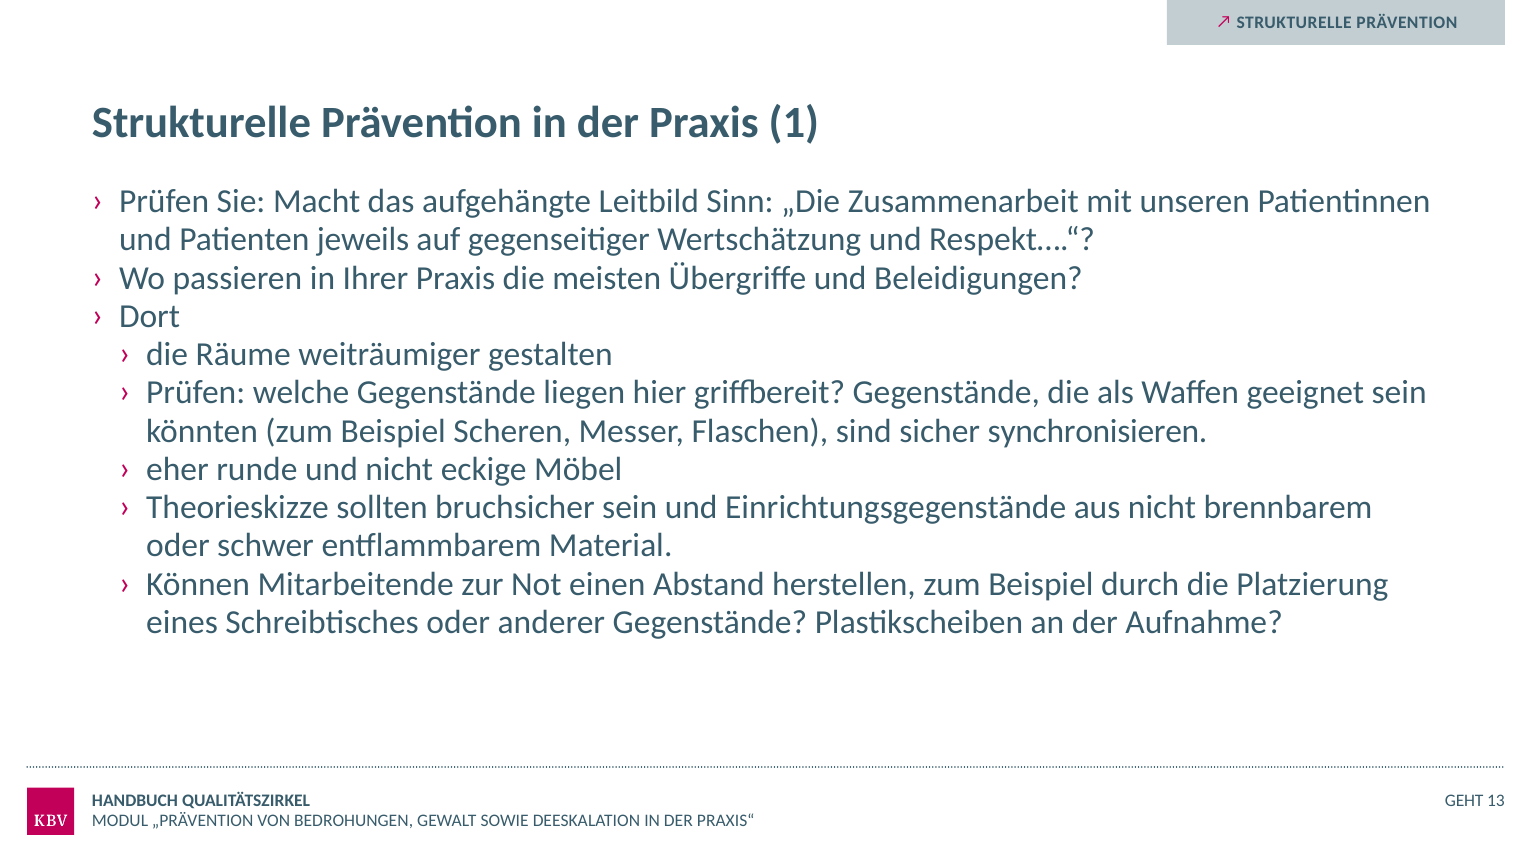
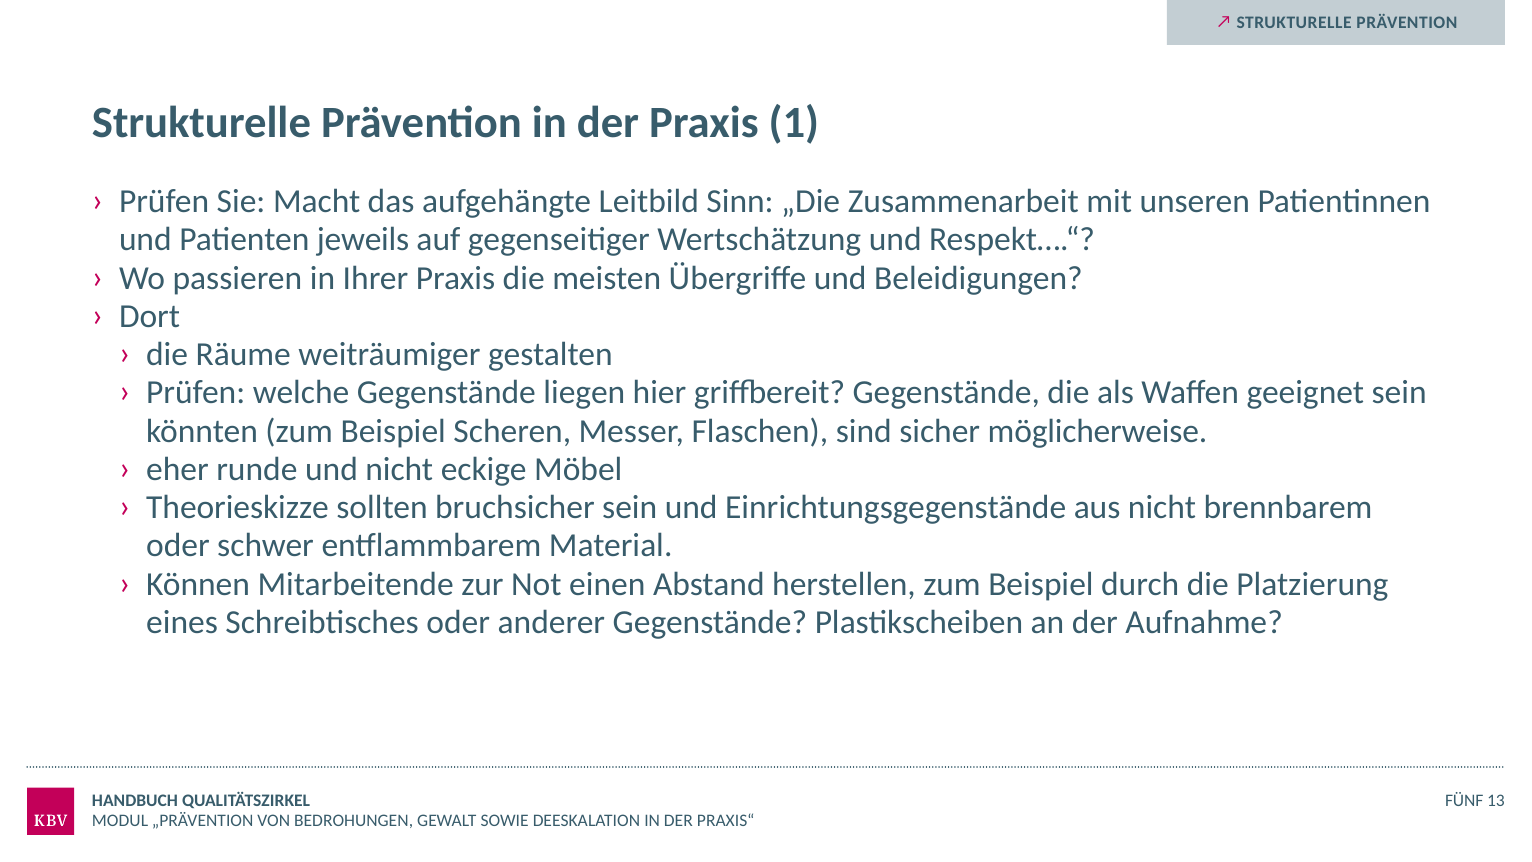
synchronisieren: synchronisieren -> möglicherweise
GEHT: GEHT -> FÜNF
